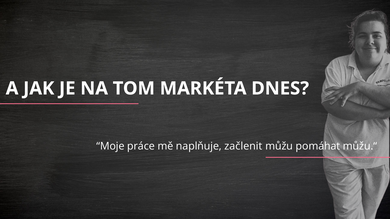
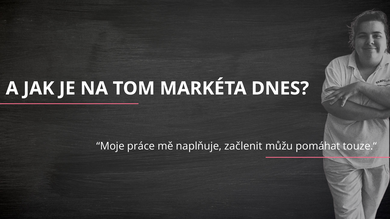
můžu.“: můžu.“ -> touze.“
